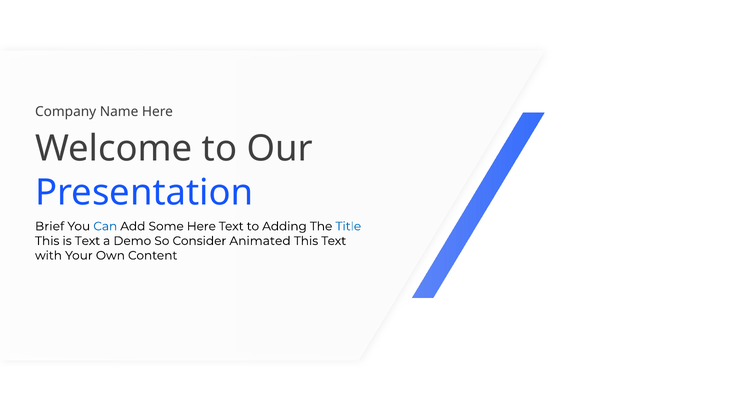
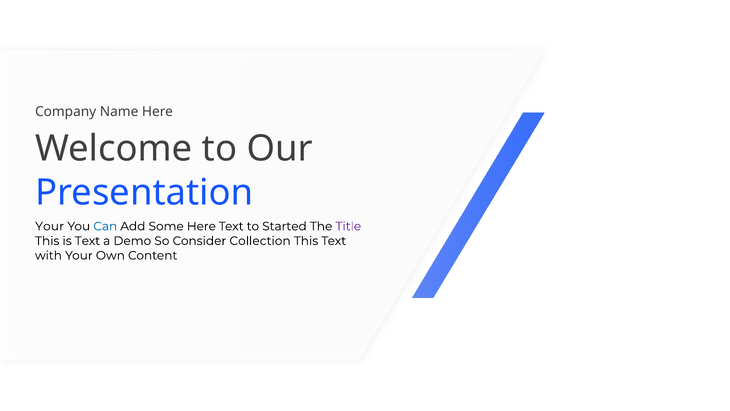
Brief at (50, 226): Brief -> Your
Adding: Adding -> Started
Title colour: blue -> purple
Animated: Animated -> Collection
